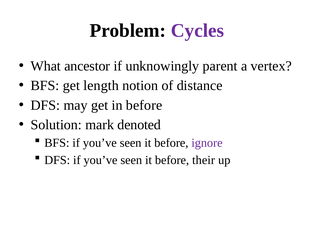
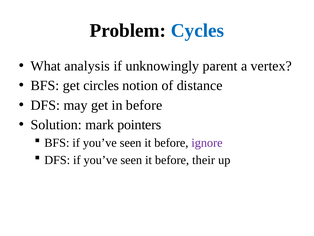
Cycles colour: purple -> blue
ancestor: ancestor -> analysis
length: length -> circles
denoted: denoted -> pointers
